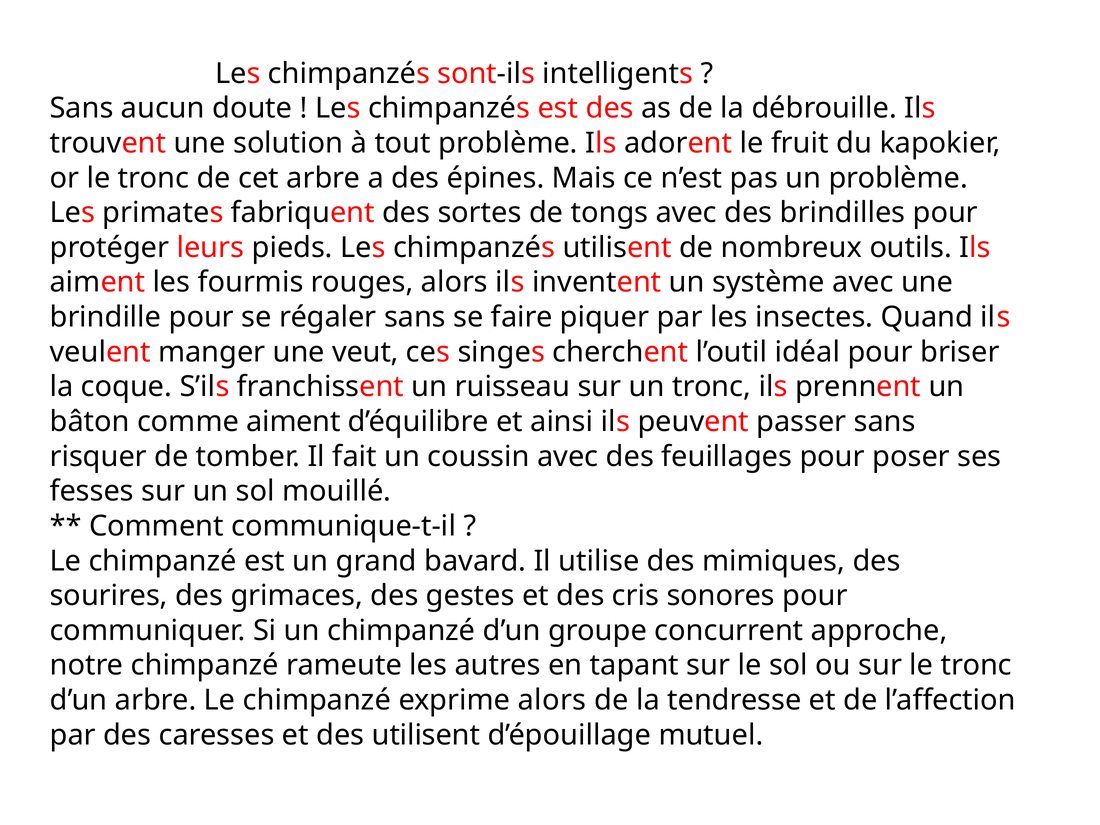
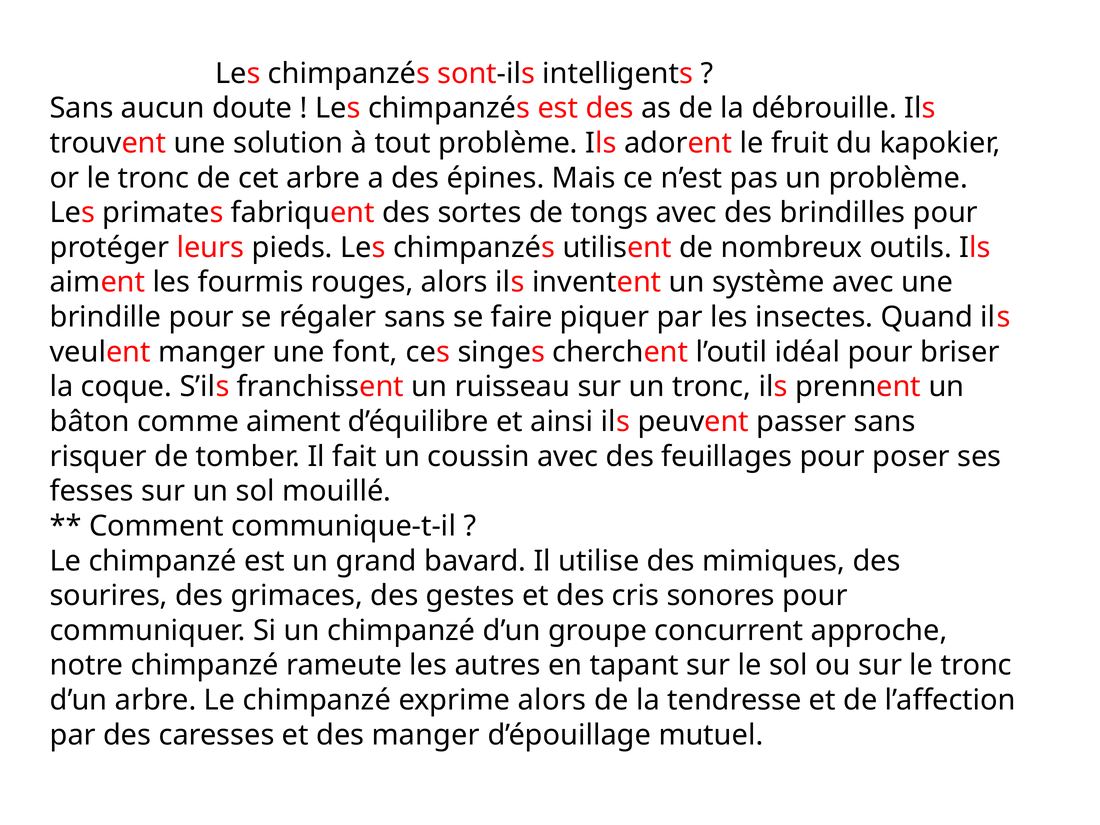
veut: veut -> font
des utilisent: utilisent -> manger
